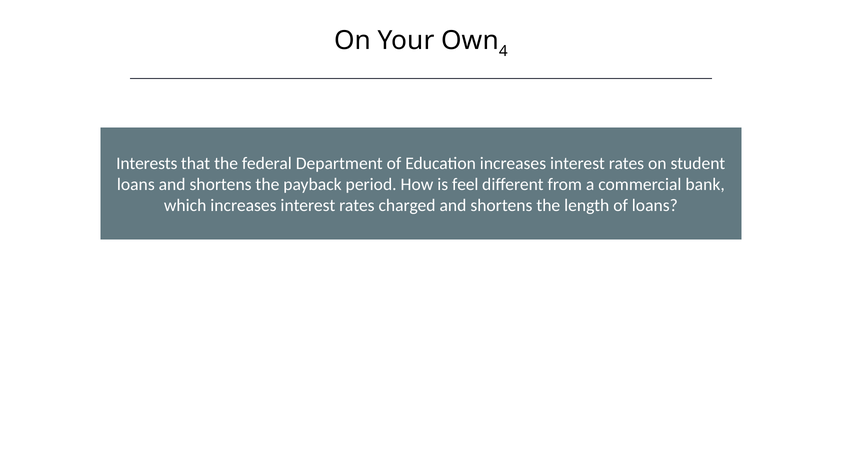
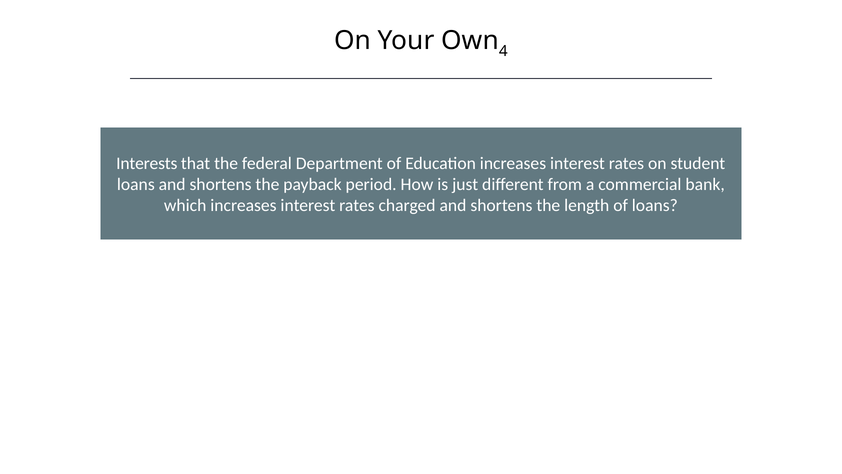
feel: feel -> just
